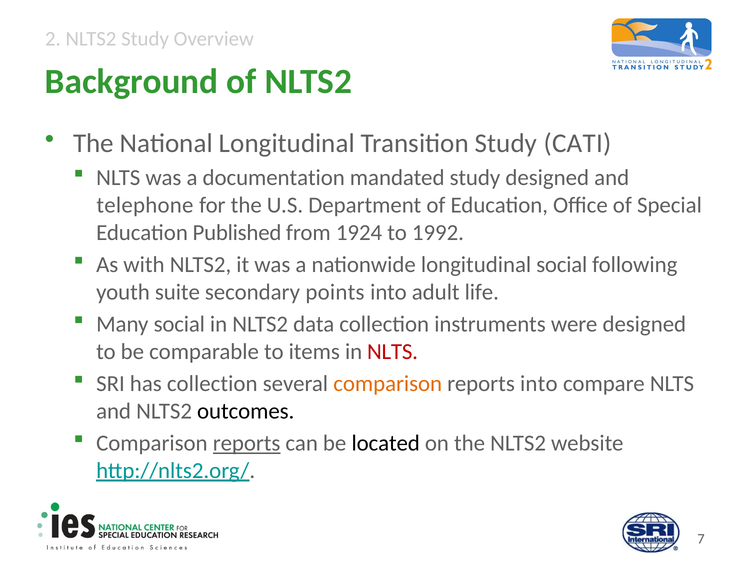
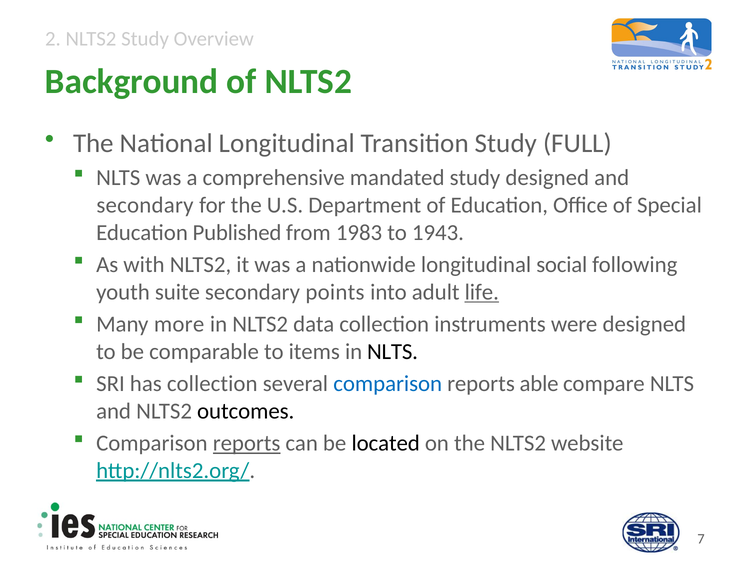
CATI: CATI -> FULL
documentation: documentation -> comprehensive
telephone at (145, 205): telephone -> secondary
1924: 1924 -> 1983
1992: 1992 -> 1943
life underline: none -> present
Many social: social -> more
NLTS at (393, 352) colour: red -> black
comparison at (388, 384) colour: orange -> blue
reports into: into -> able
